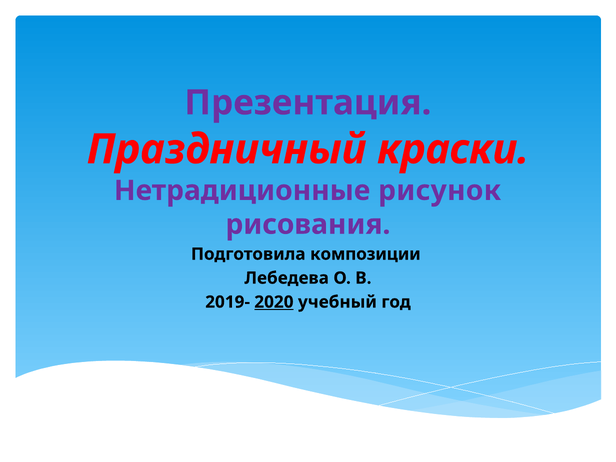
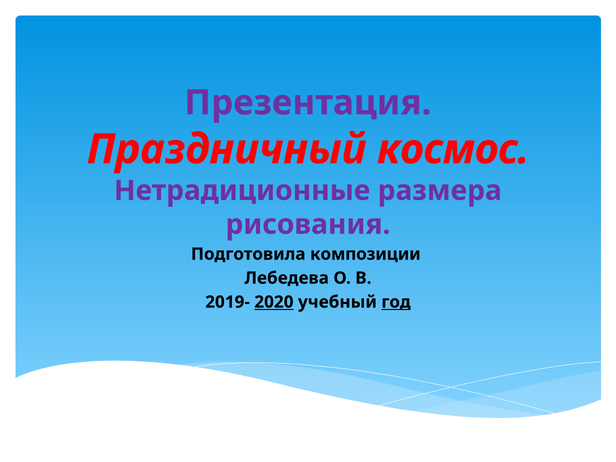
краски: краски -> космос
рисунок: рисунок -> размера
год underline: none -> present
